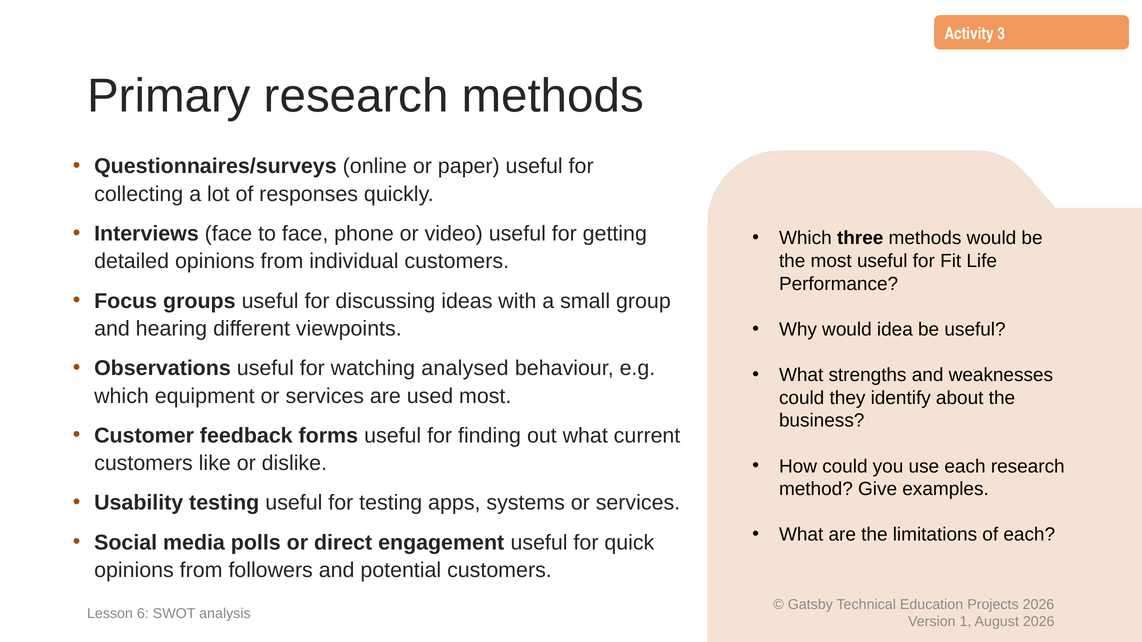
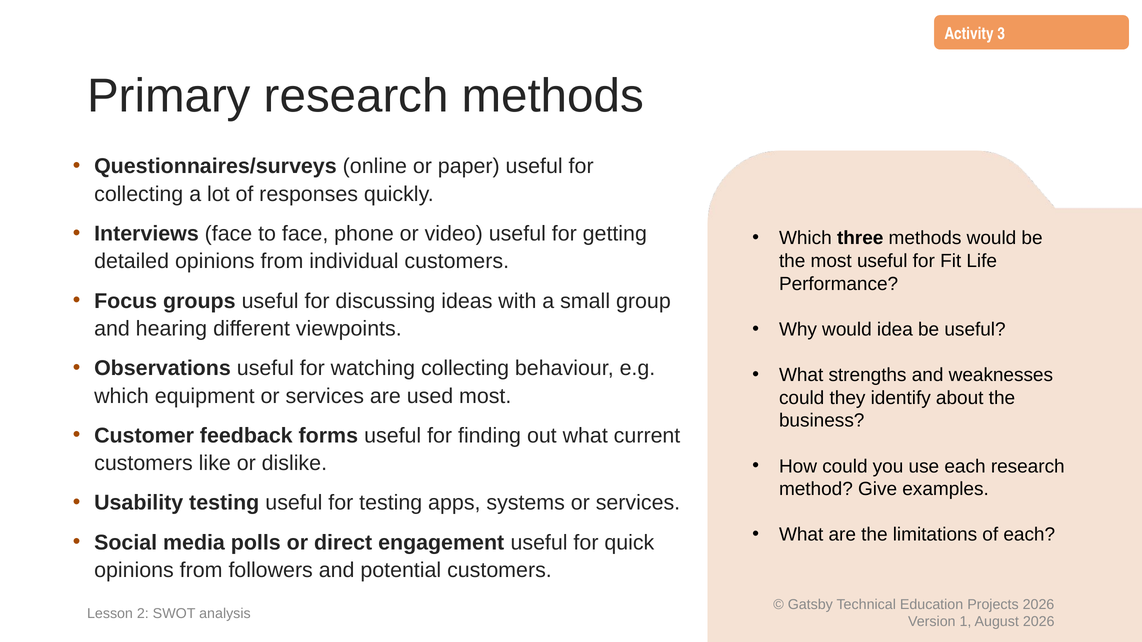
watching analysed: analysed -> collecting
6: 6 -> 2
